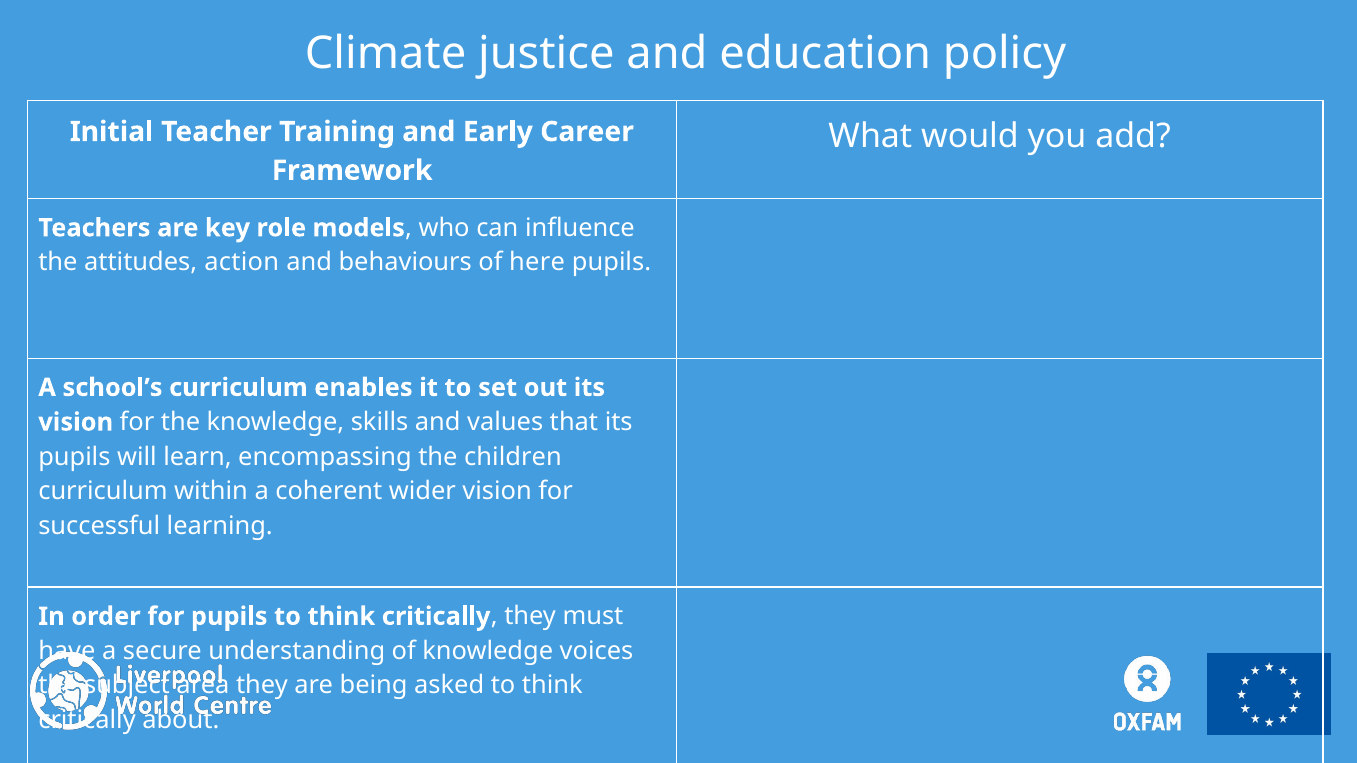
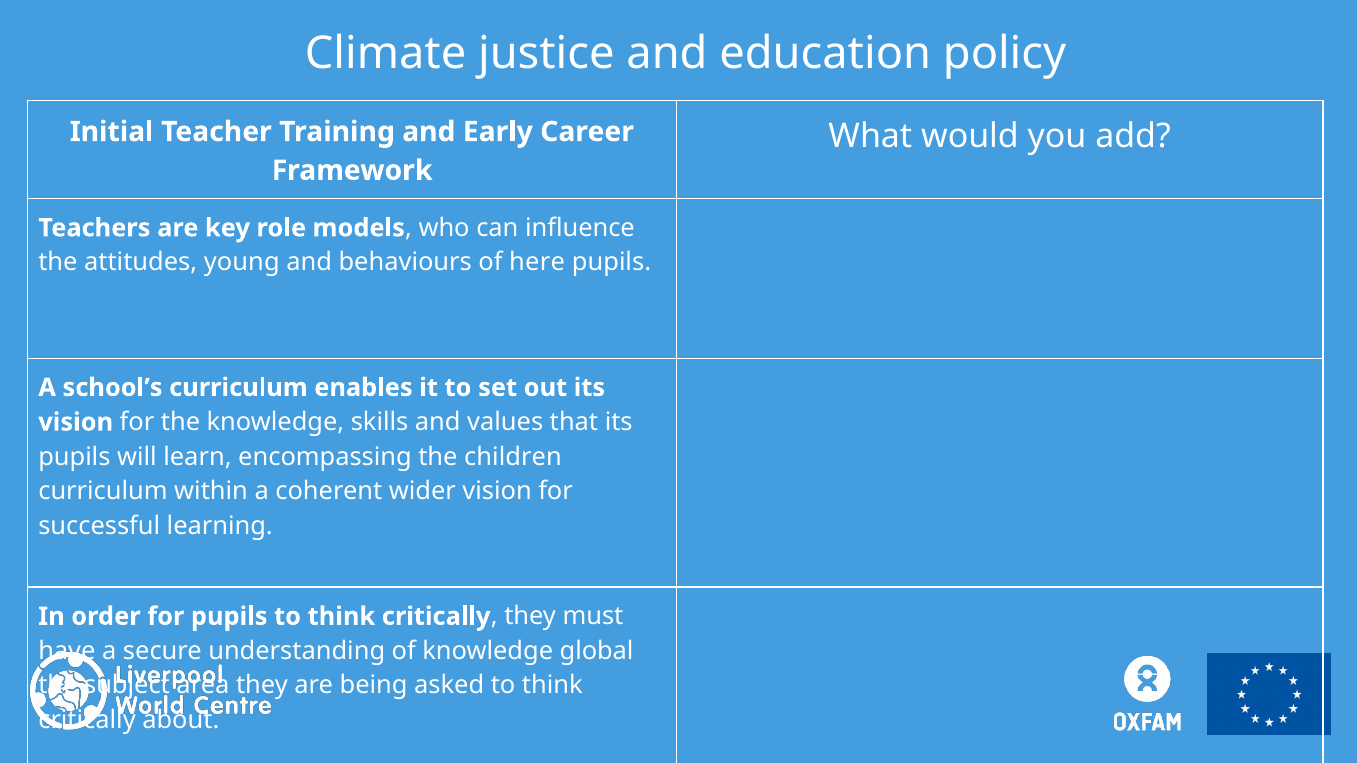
action: action -> young
voices: voices -> global
